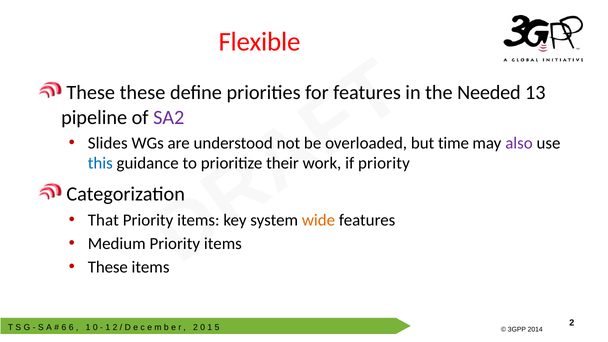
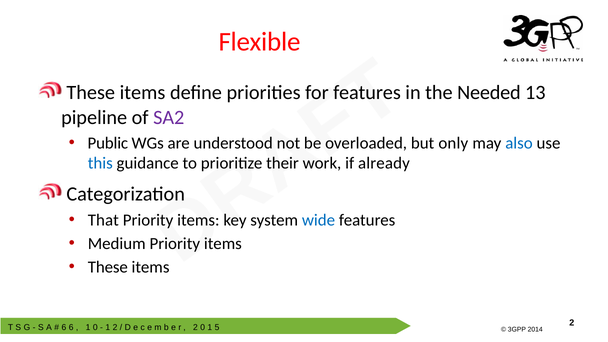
these at (142, 93): these -> items
Slides: Slides -> Public
time: time -> only
also colour: purple -> blue
priority at (384, 163): priority -> already
wide colour: orange -> blue
